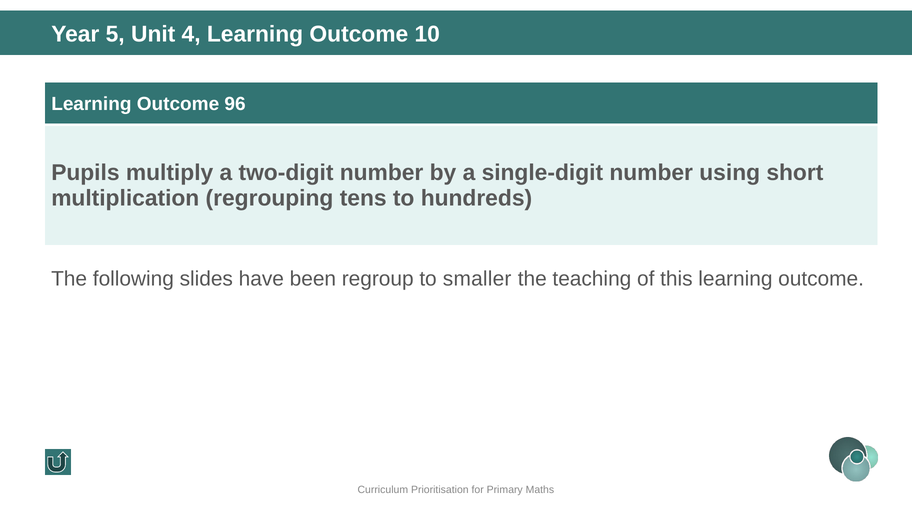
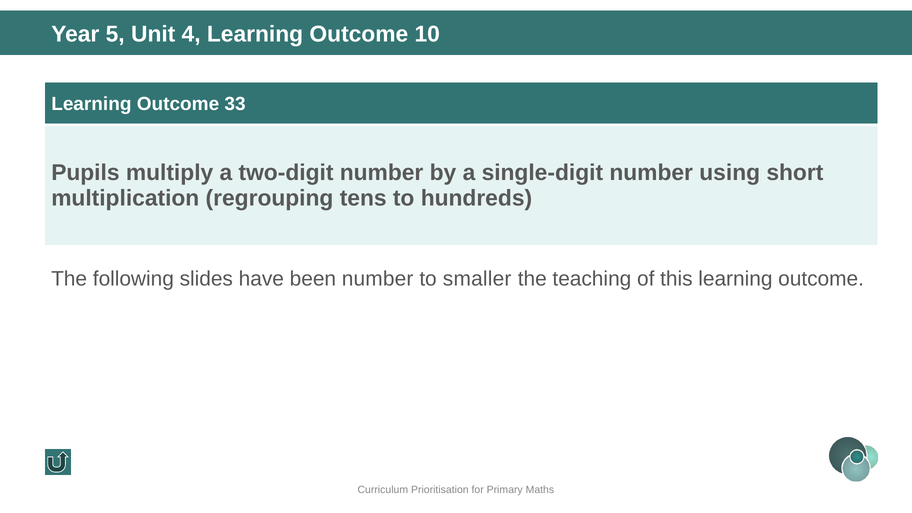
96: 96 -> 33
been regroup: regroup -> number
